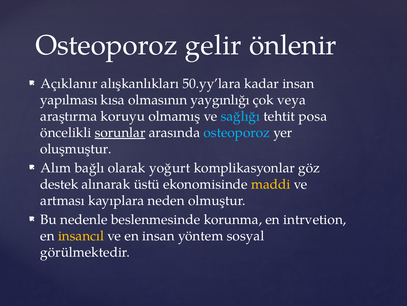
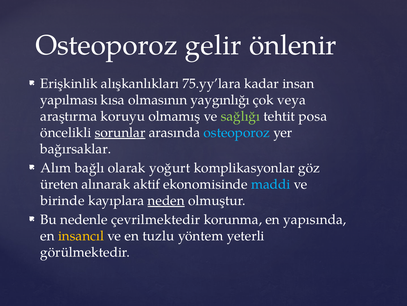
Açıklanır: Açıklanır -> Erişkinlik
50.yy’lara: 50.yy’lara -> 75.yy’lara
sağlığı colour: light blue -> light green
oluşmuştur: oluşmuştur -> bağırsaklar
destek: destek -> üreten
üstü: üstü -> aktif
maddi colour: yellow -> light blue
artması: artması -> birinde
neden underline: none -> present
beslenmesinde: beslenmesinde -> çevrilmektedir
intrvetion: intrvetion -> yapısında
en insan: insan -> tuzlu
sosyal: sosyal -> yeterli
